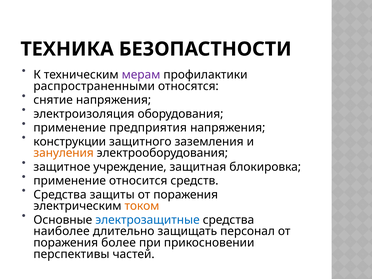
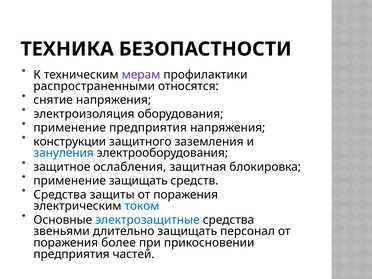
зануления colour: orange -> blue
учреждение: учреждение -> ослабления
применение относится: относится -> защищать
током colour: orange -> blue
наиболее: наиболее -> звеньями
перспективы at (71, 254): перспективы -> предприятия
